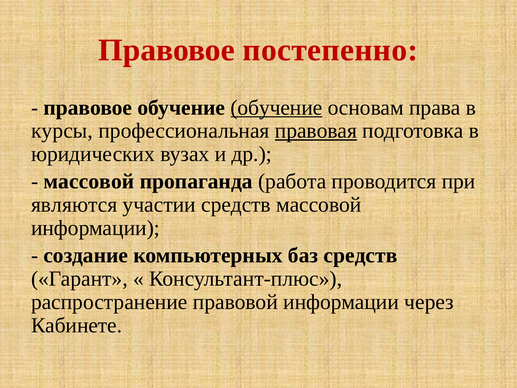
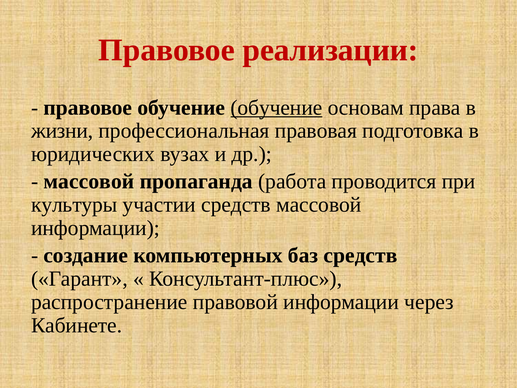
постепенно: постепенно -> реализации
курсы: курсы -> жизни
правовая underline: present -> none
являются: являются -> культуры
